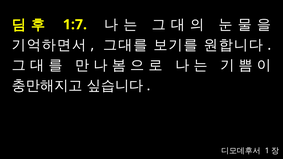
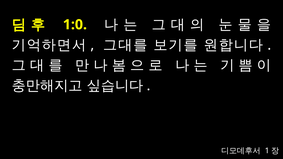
1:7: 1:7 -> 1:0
